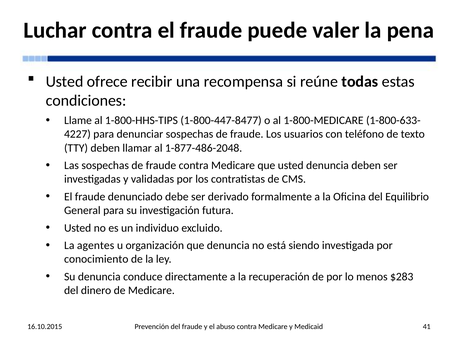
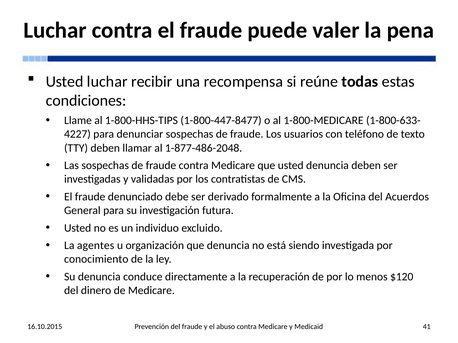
Usted ofrece: ofrece -> luchar
Equilibrio: Equilibrio -> Acuerdos
$283: $283 -> $120
